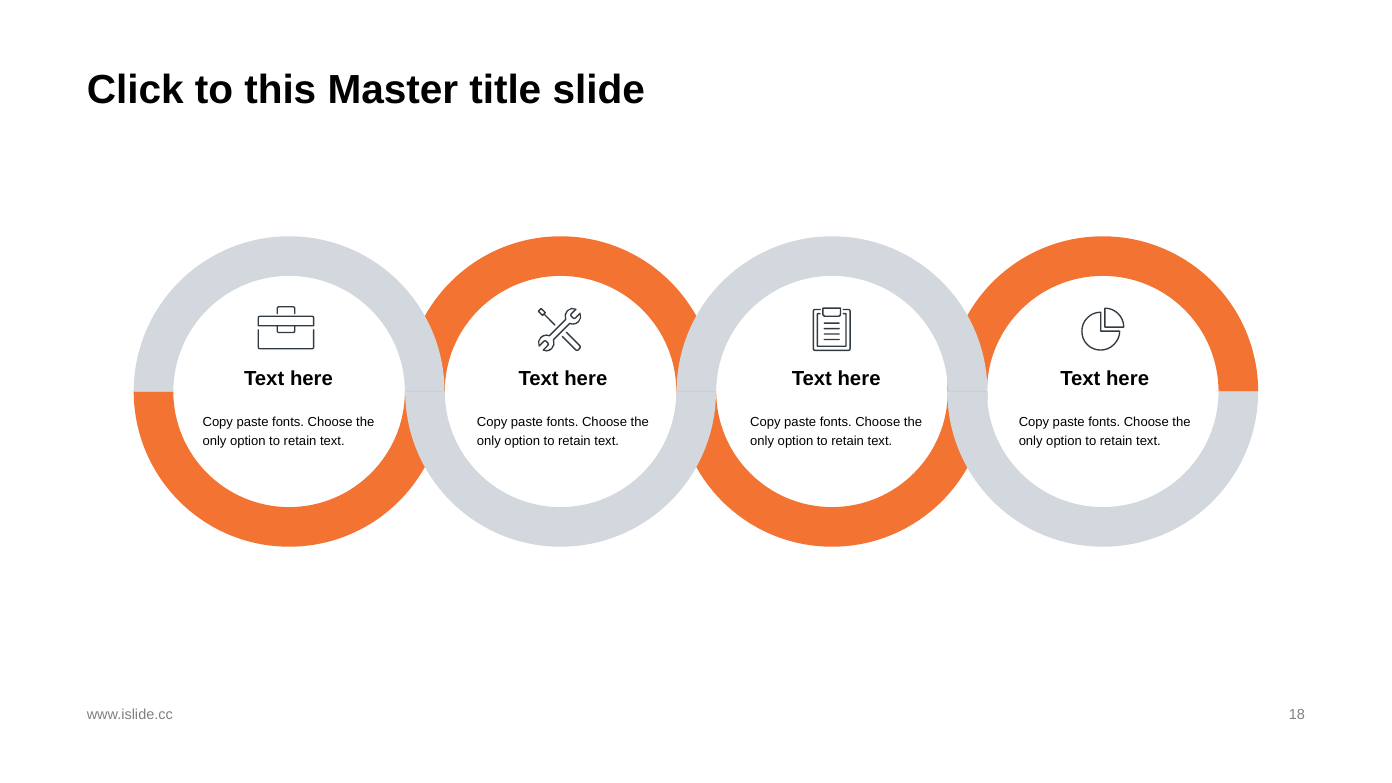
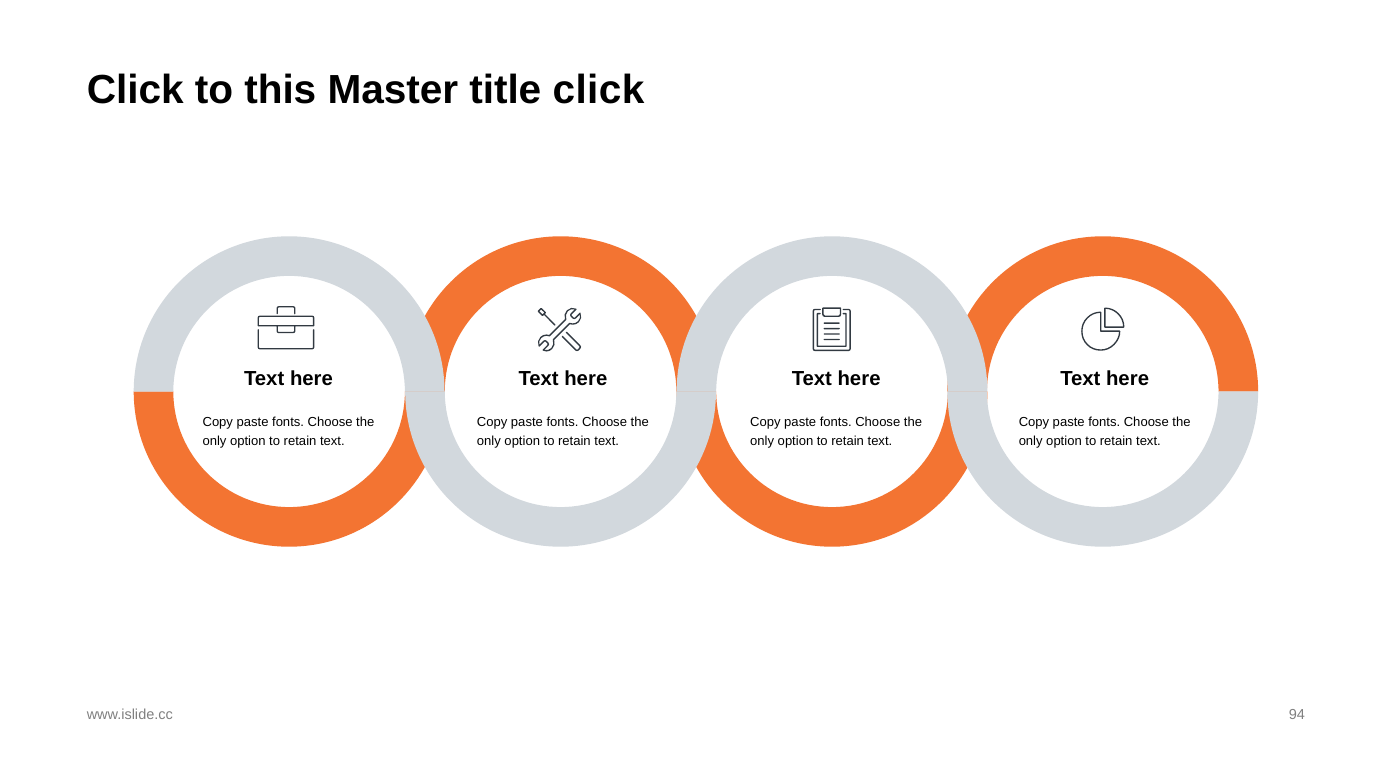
title slide: slide -> click
18: 18 -> 94
